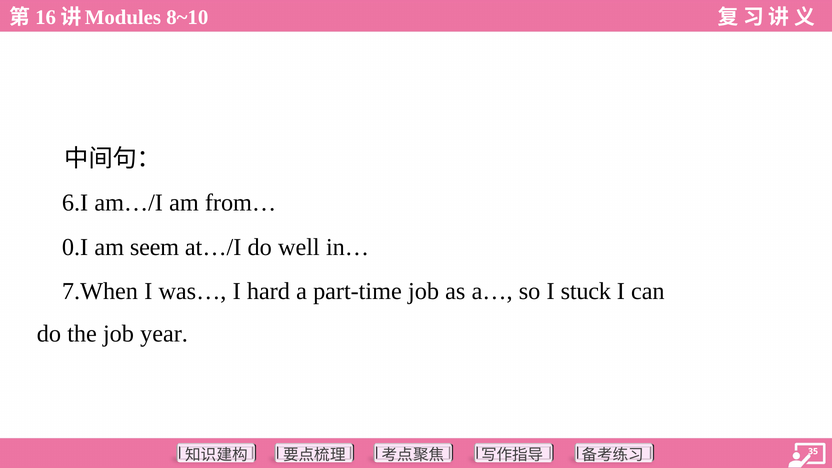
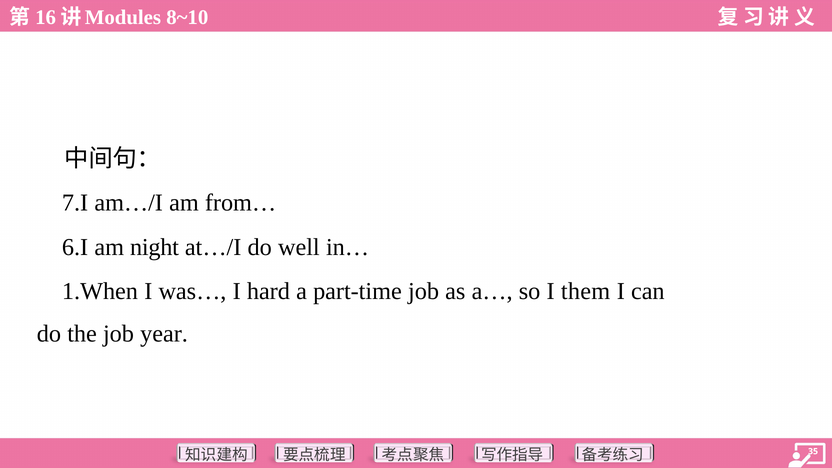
6.I: 6.I -> 7.I
0.I: 0.I -> 6.I
seem: seem -> night
7.When: 7.When -> 1.When
stuck: stuck -> them
